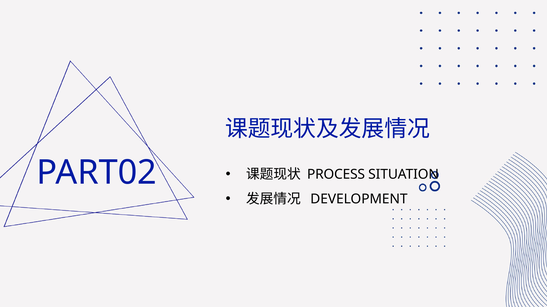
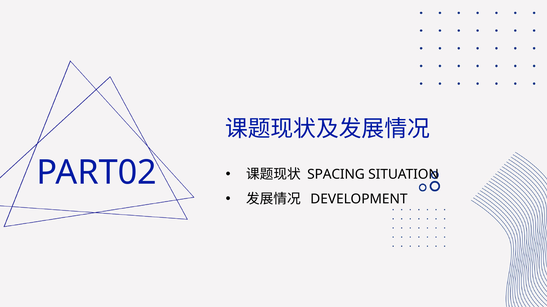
PROCESS: PROCESS -> SPACING
